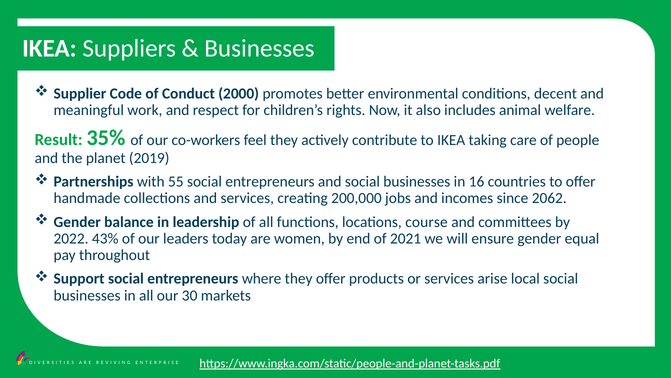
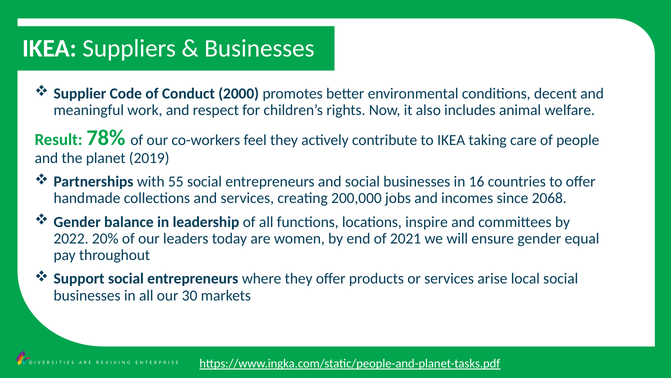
35%: 35% -> 78%
2062: 2062 -> 2068
course: course -> inspire
43%: 43% -> 20%
